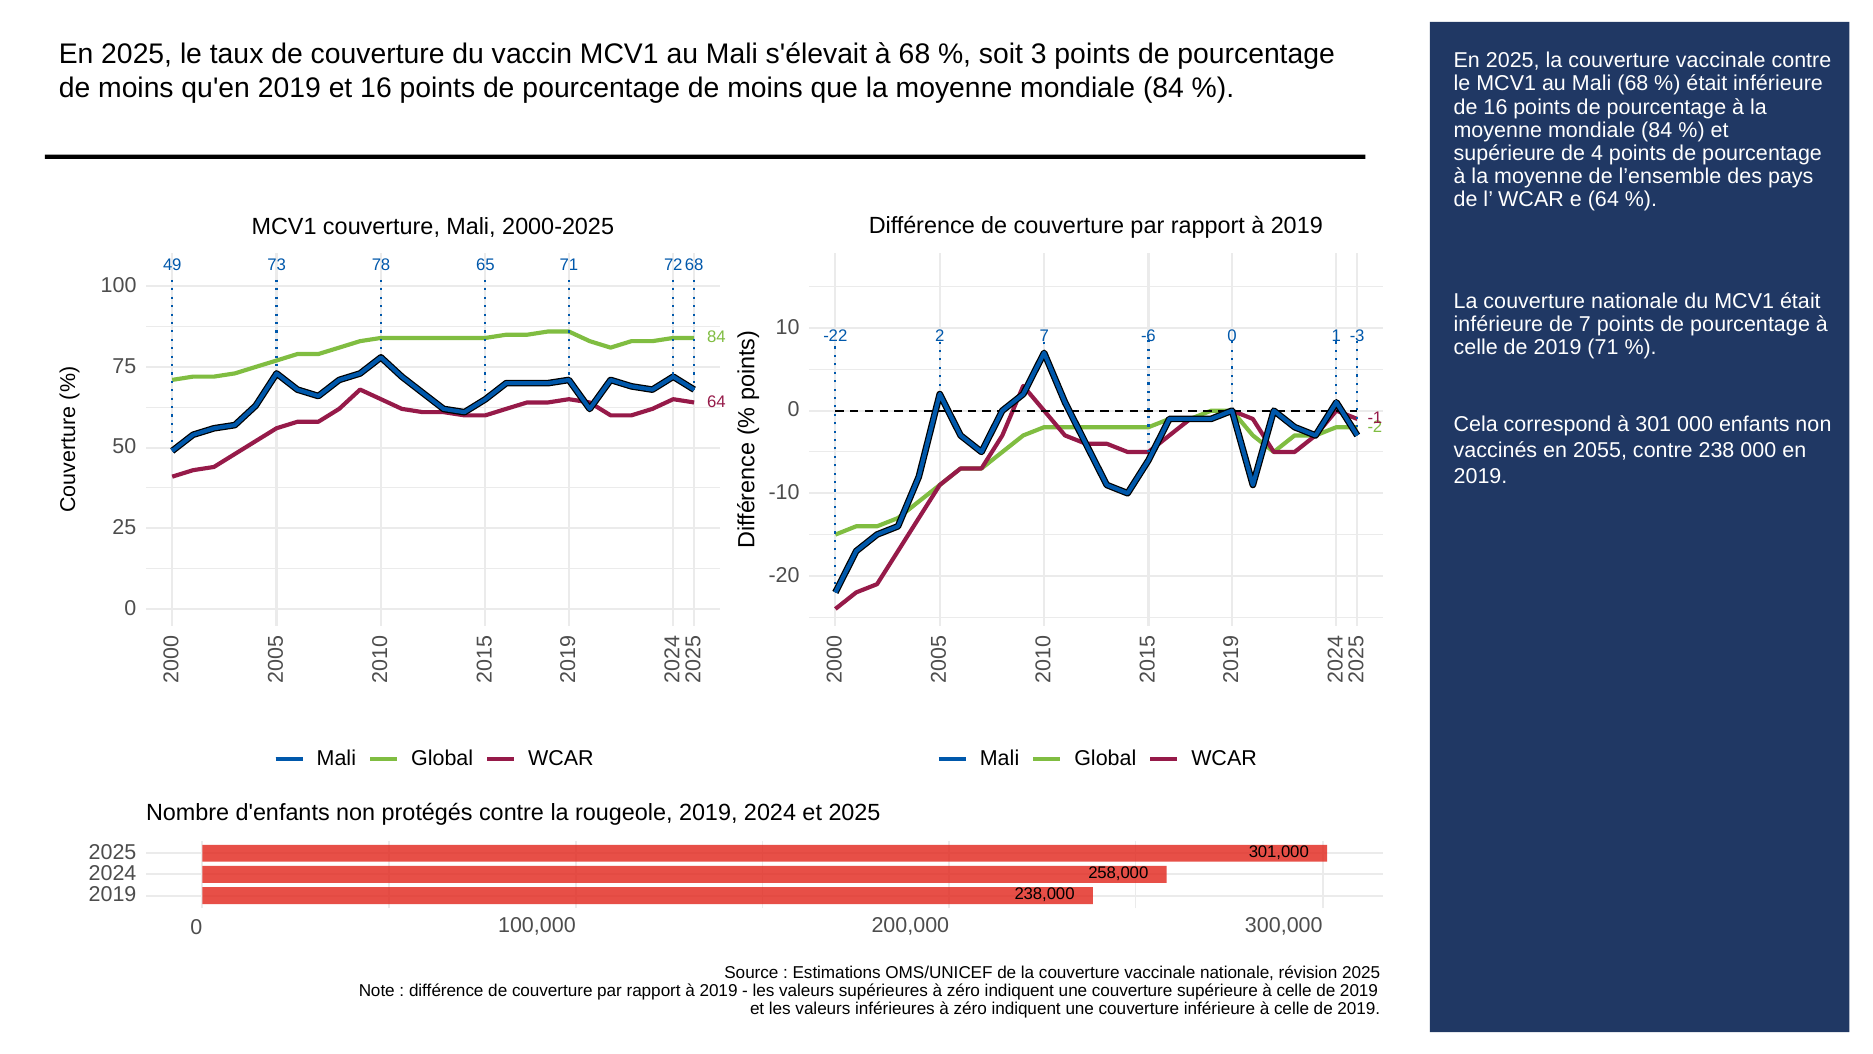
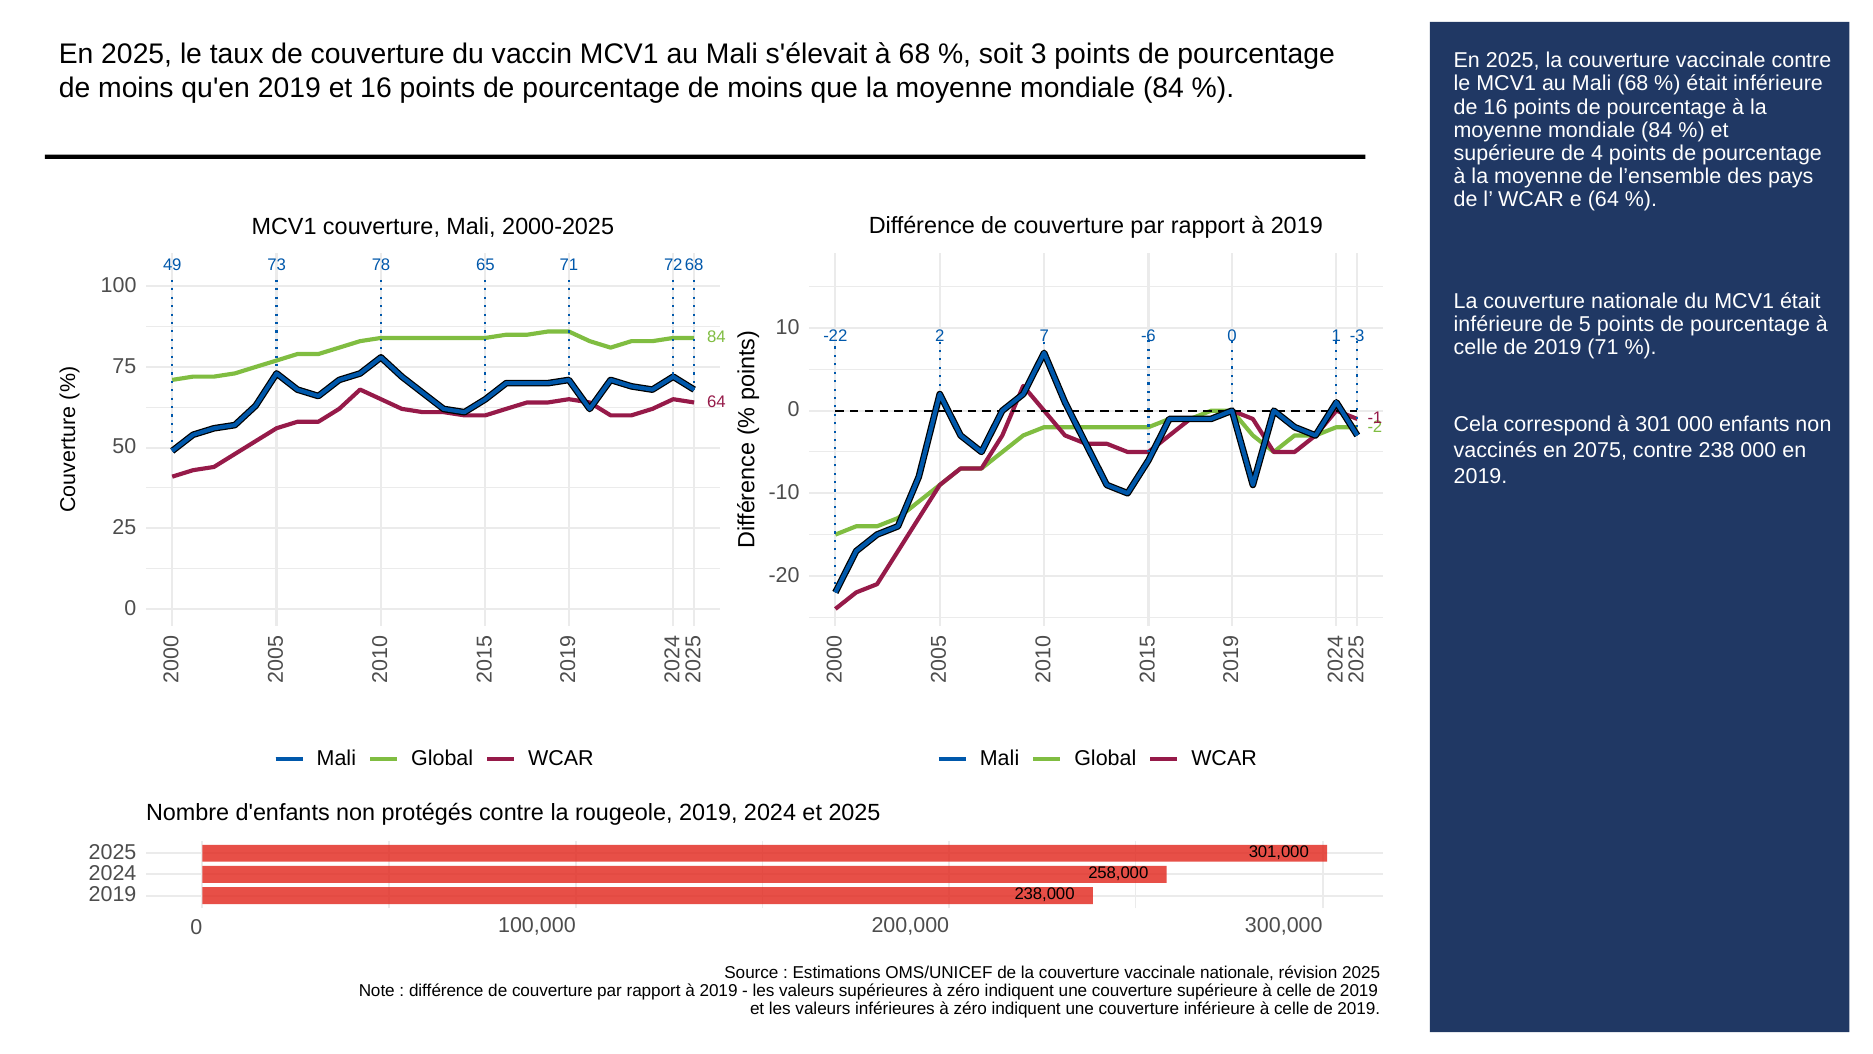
de 7: 7 -> 5
2055: 2055 -> 2075
